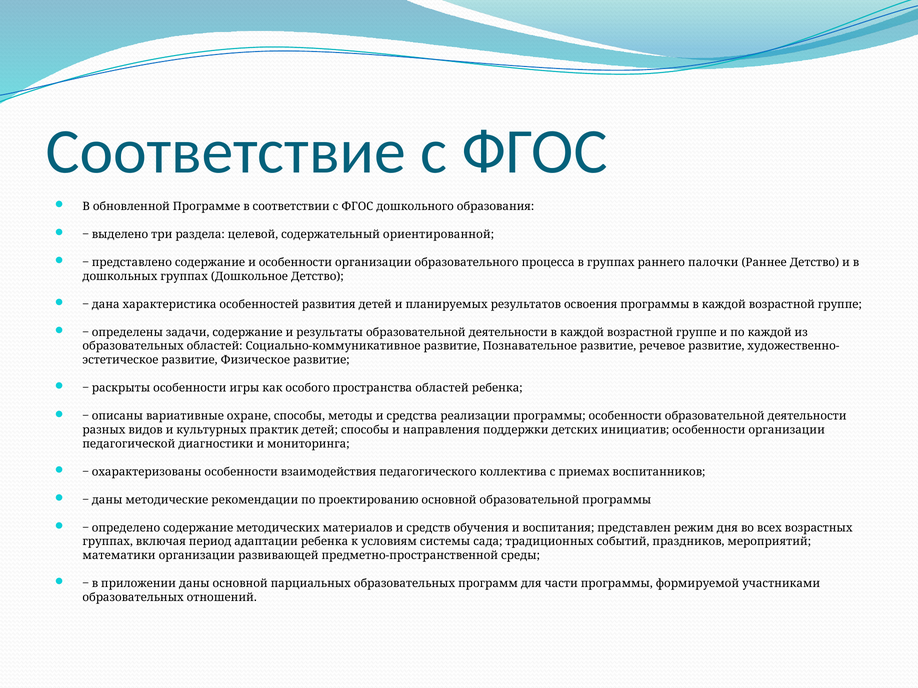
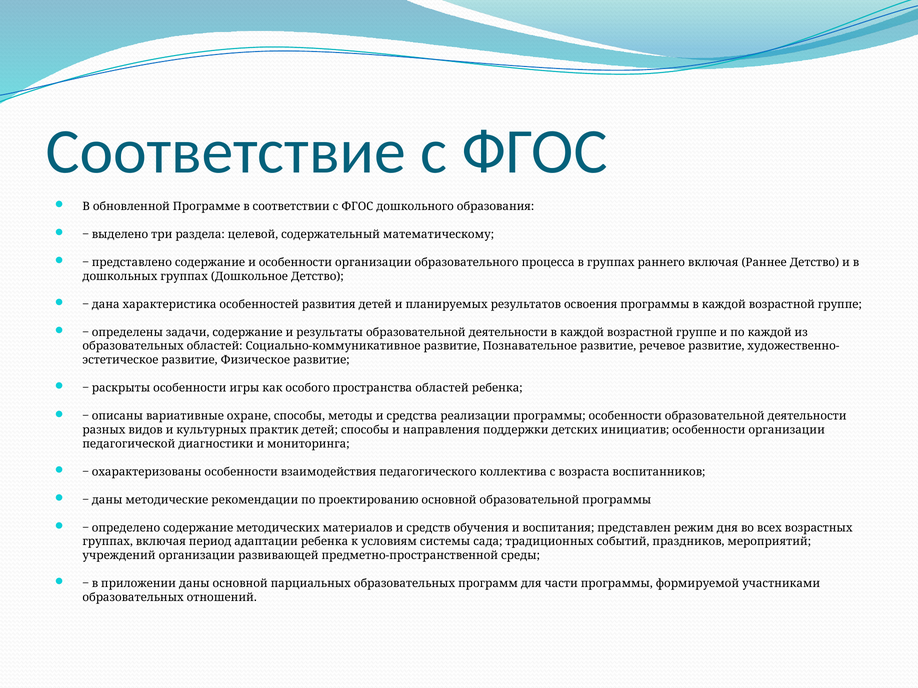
ориентированной: ориентированной -> математическому
раннего палочки: палочки -> включая
приемах: приемах -> возраста
математики: математики -> учреждений
